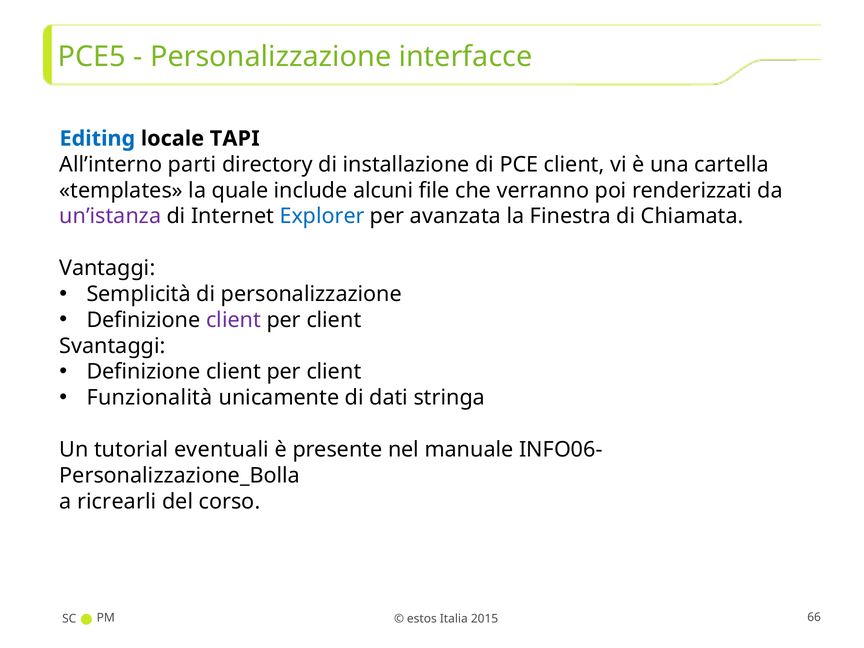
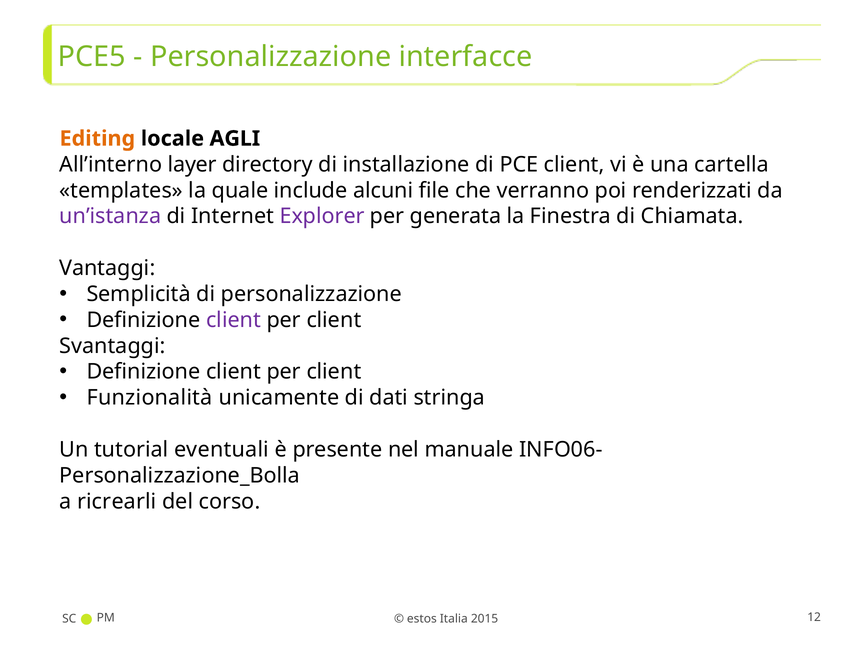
Editing colour: blue -> orange
TAPI: TAPI -> AGLI
parti: parti -> layer
Explorer colour: blue -> purple
avanzata: avanzata -> generata
66: 66 -> 12
